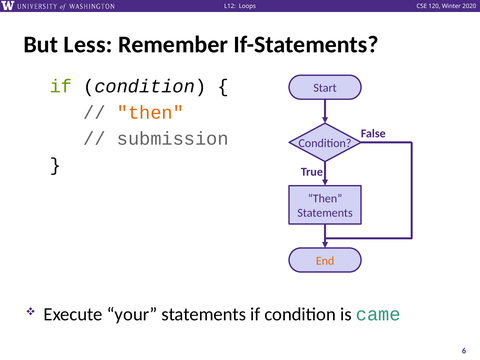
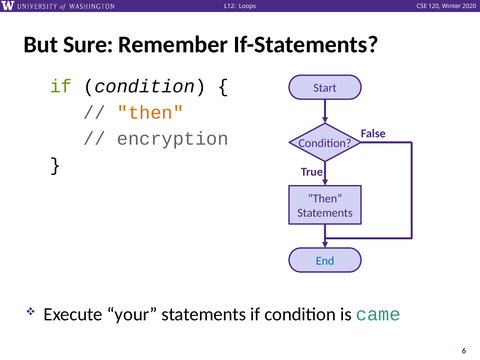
Less: Less -> Sure
submission: submission -> encryption
End colour: orange -> blue
